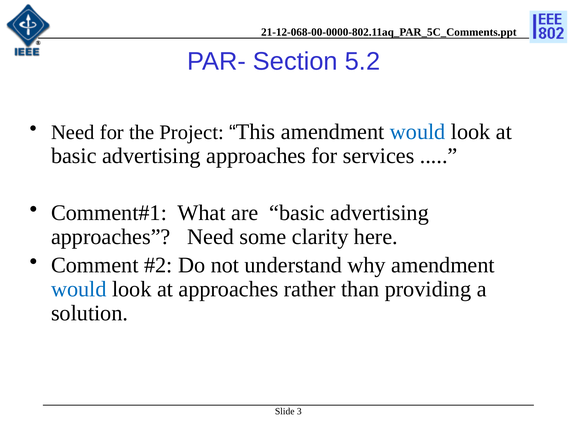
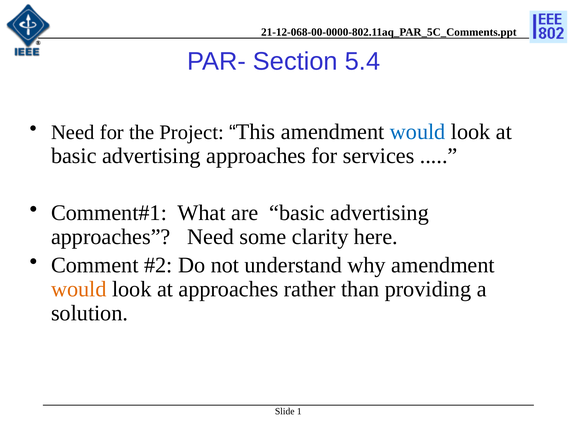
5.2: 5.2 -> 5.4
would at (79, 289) colour: blue -> orange
3: 3 -> 1
